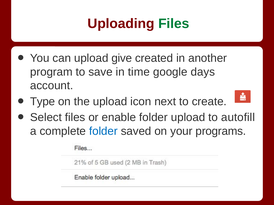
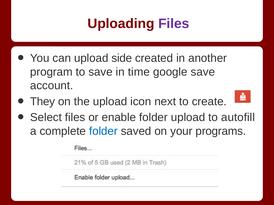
Files at (174, 24) colour: green -> purple
give: give -> side
google days: days -> save
Type: Type -> They
